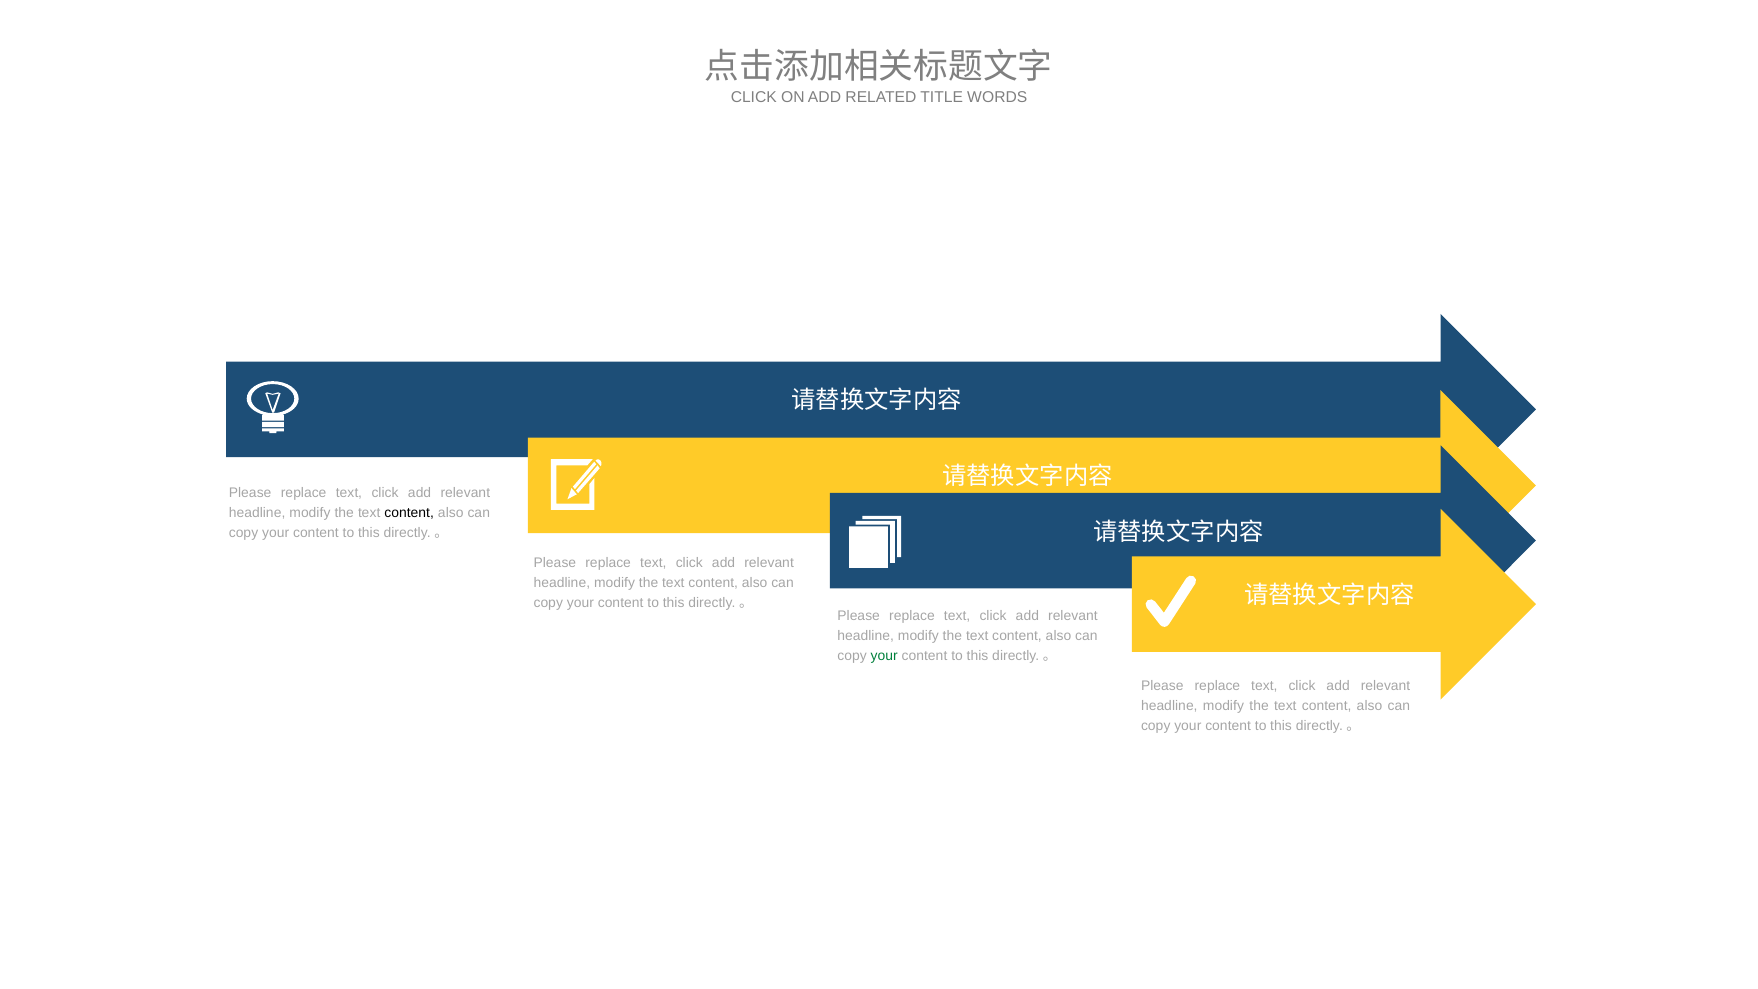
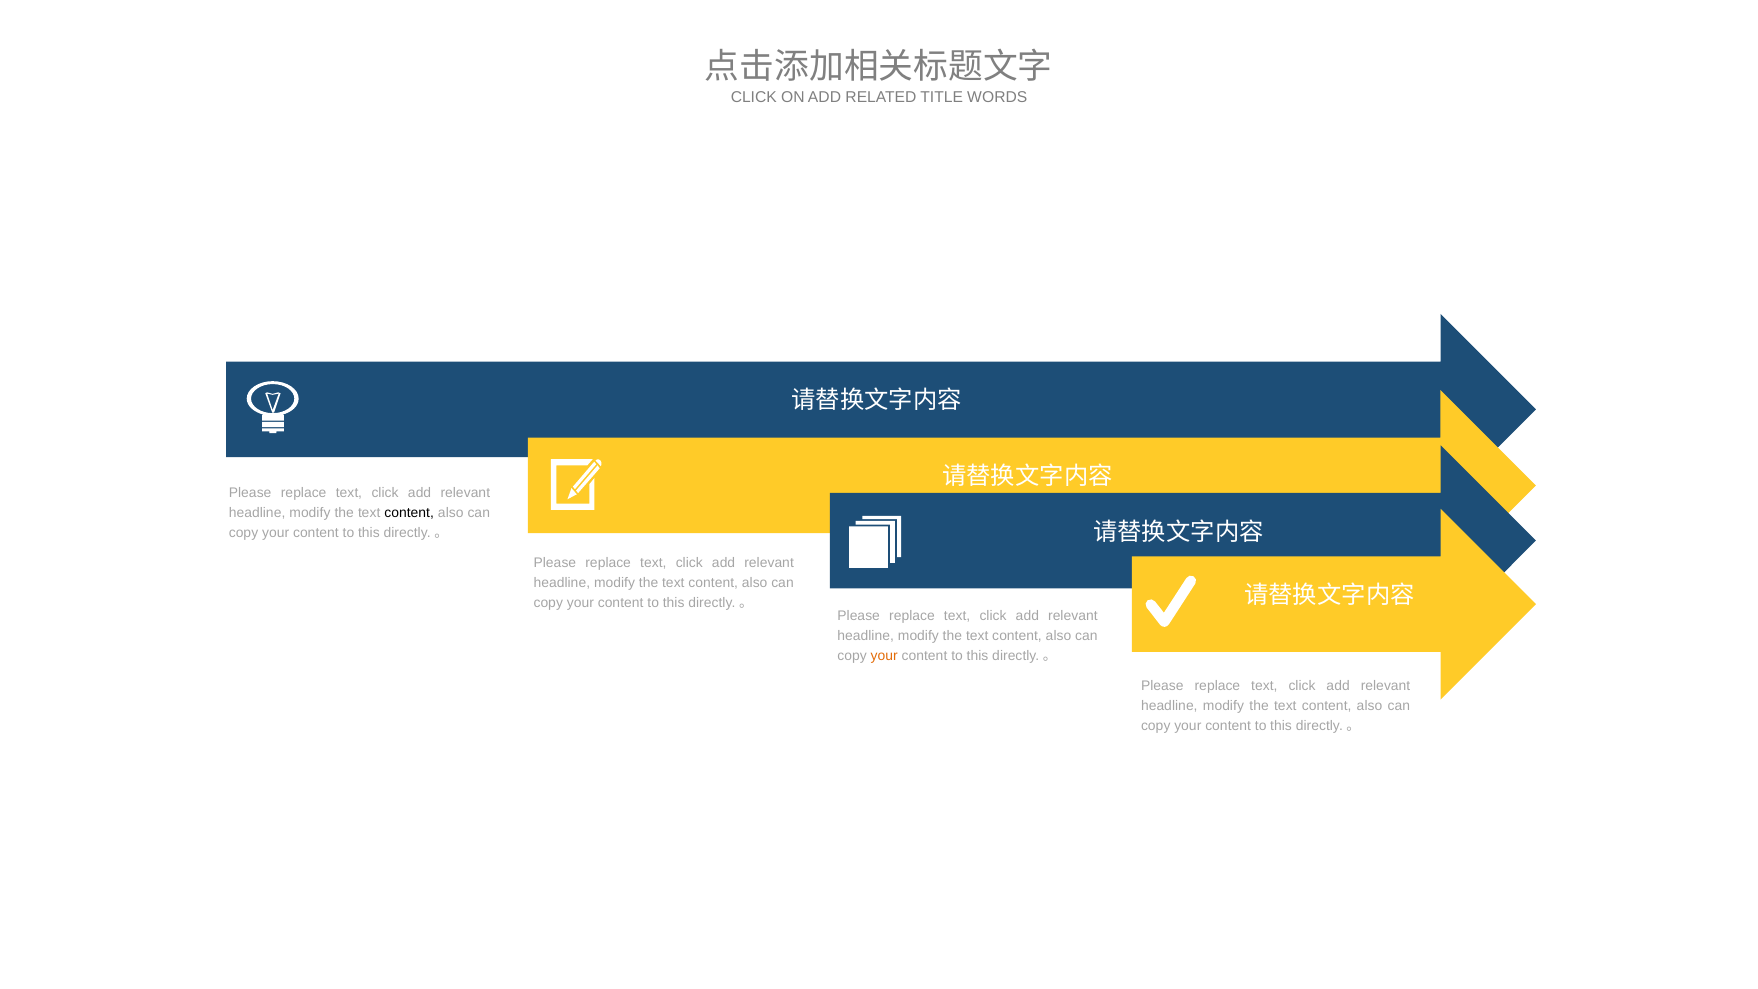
your at (884, 656) colour: green -> orange
